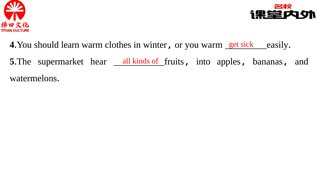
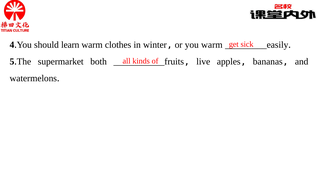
hear: hear -> both
into: into -> live
